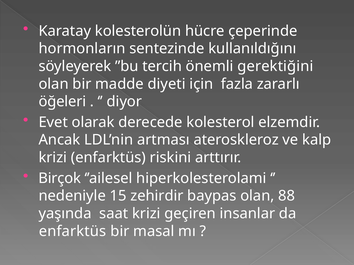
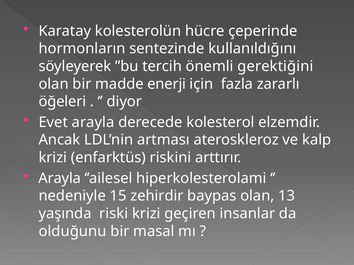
diyeti: diyeti -> enerji
Evet olarak: olarak -> arayla
Birçok at (60, 178): Birçok -> Arayla
88: 88 -> 13
saat: saat -> riski
enfarktüs at (72, 232): enfarktüs -> olduğunu
